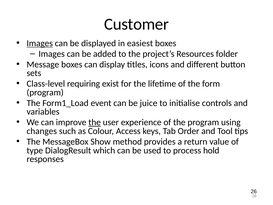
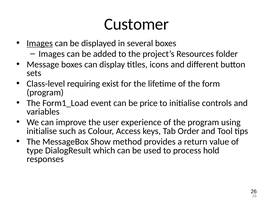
easiest: easiest -> several
juice: juice -> price
the at (95, 122) underline: present -> none
changes at (42, 131): changes -> initialise
